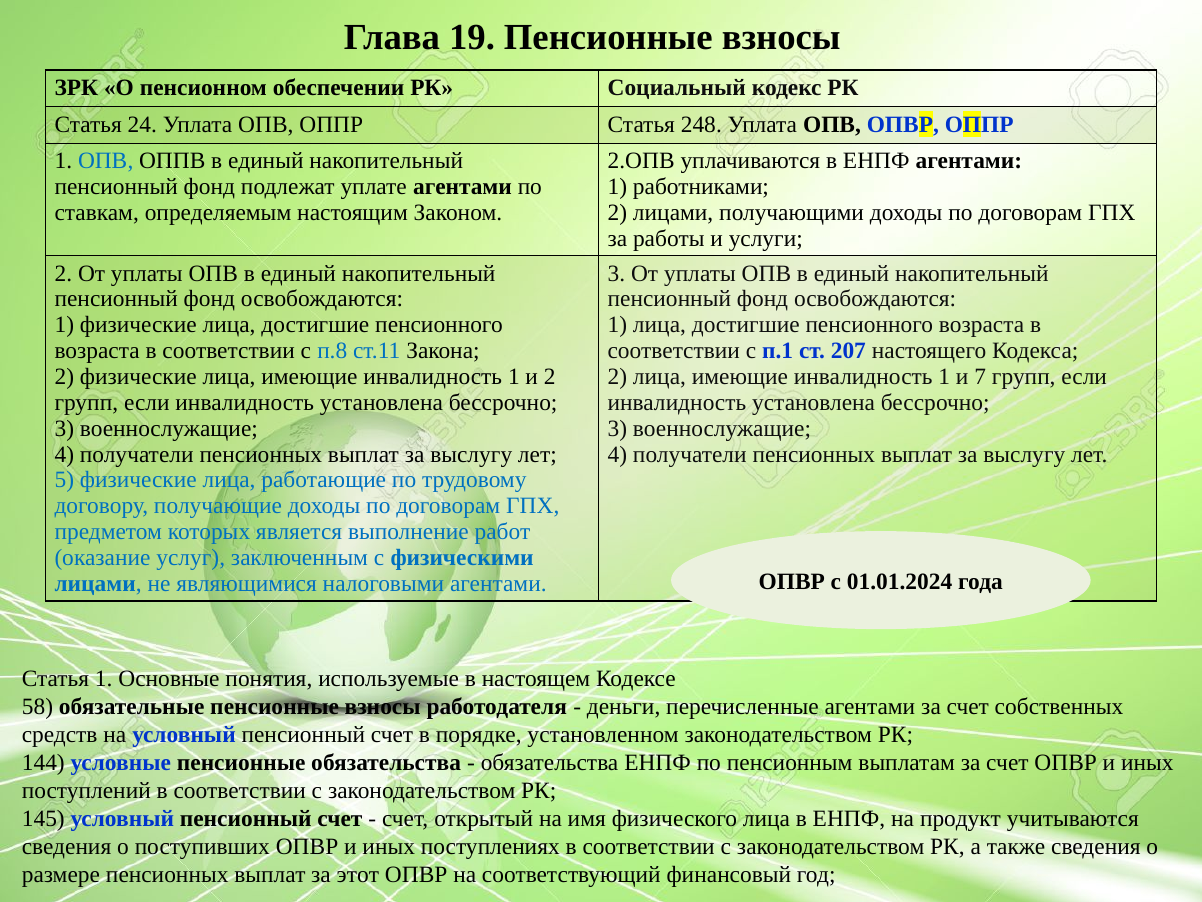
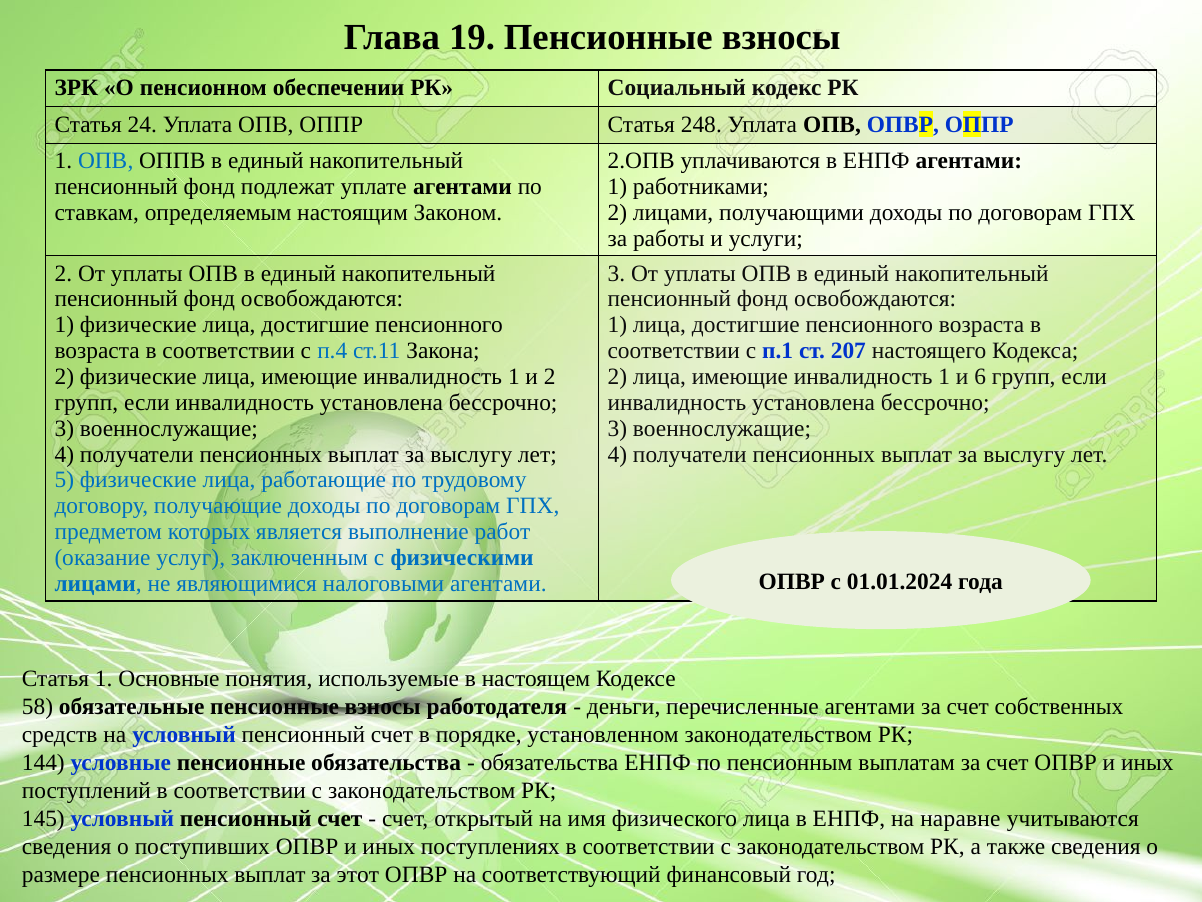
п.8: п.8 -> п.4
7: 7 -> 6
продукт: продукт -> наравне
